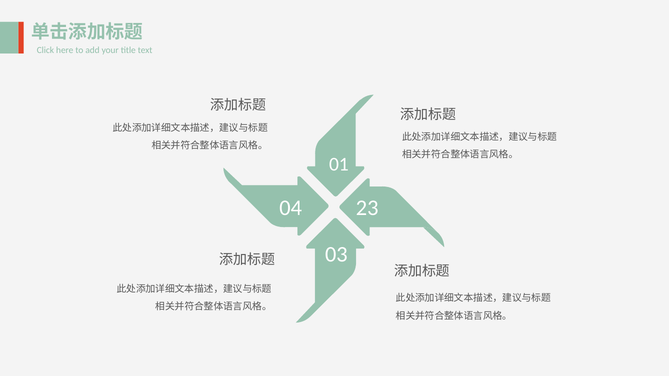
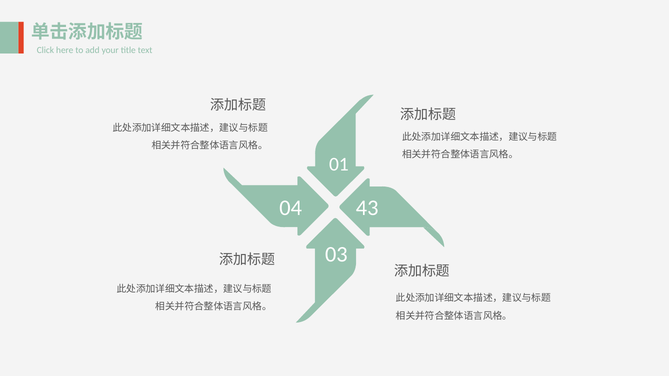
23: 23 -> 43
